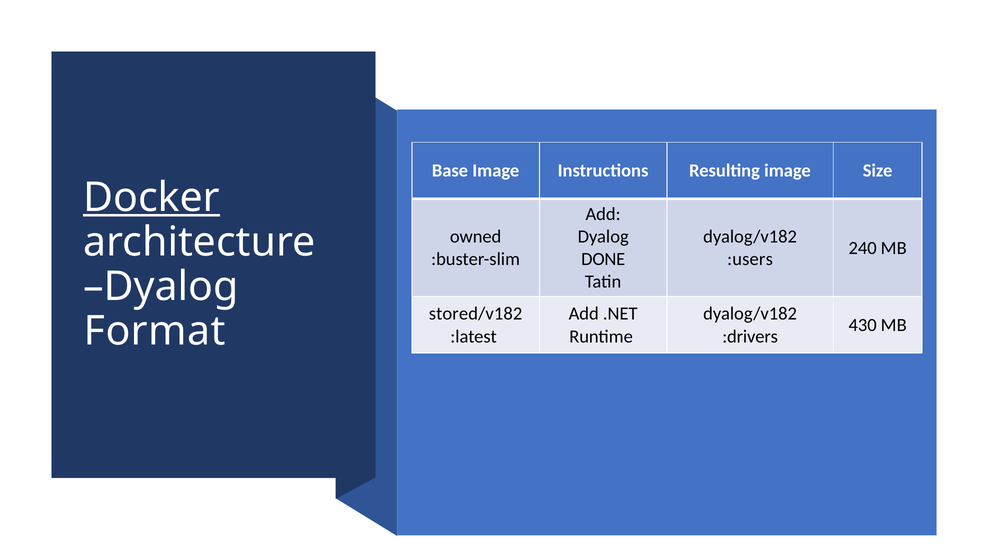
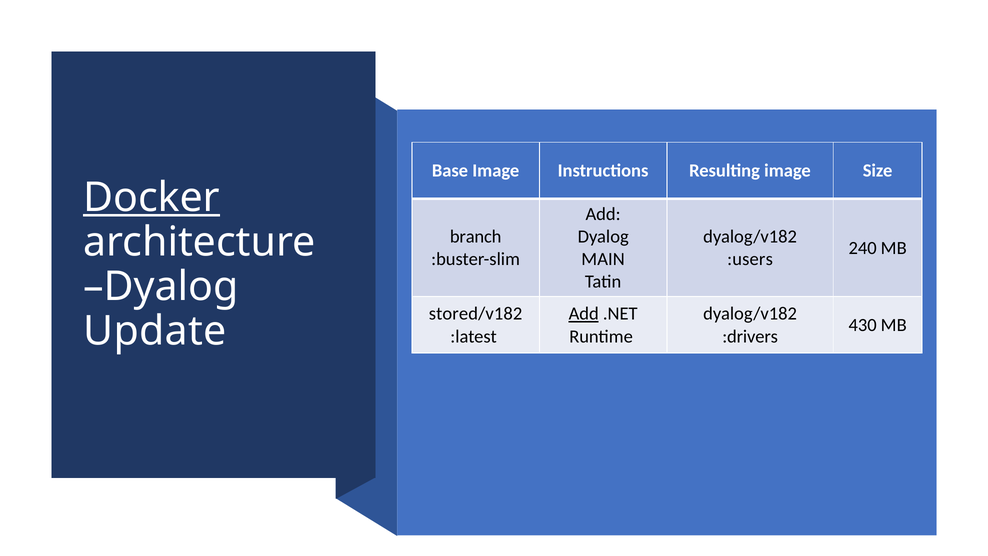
owned: owned -> branch
DONE: DONE -> MAIN
Add at (584, 314) underline: none -> present
Format: Format -> Update
